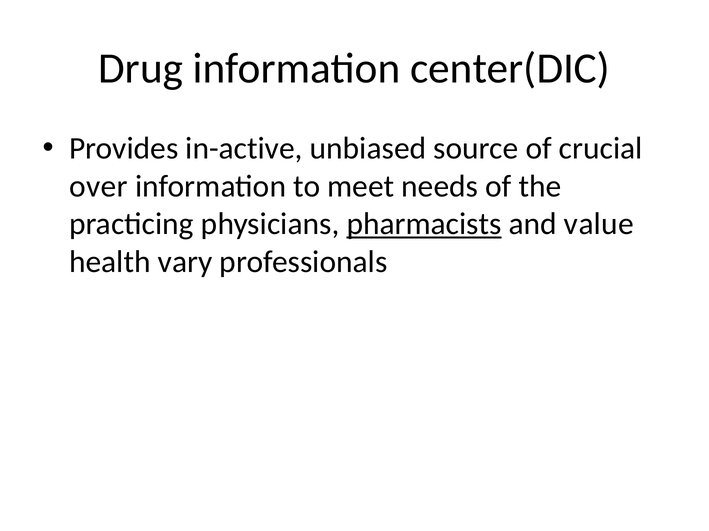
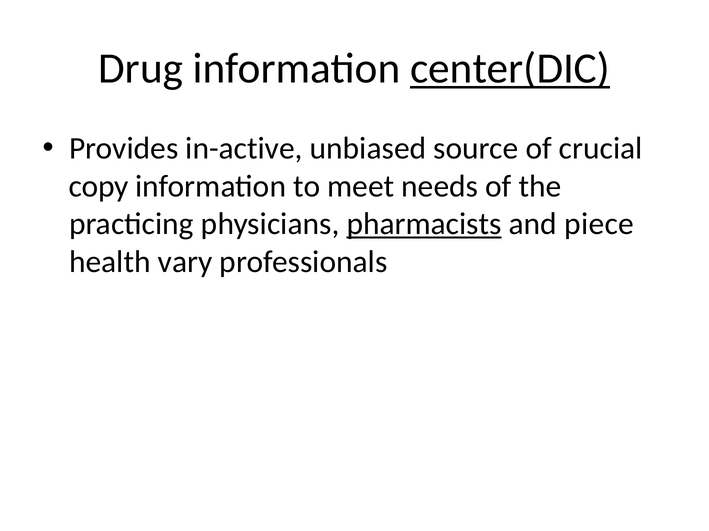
center(DIC underline: none -> present
over: over -> copy
value: value -> piece
